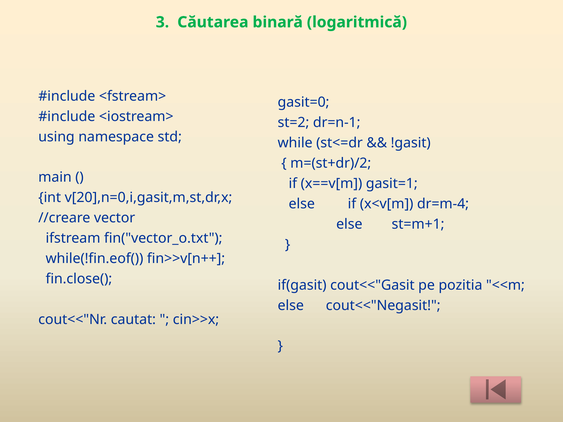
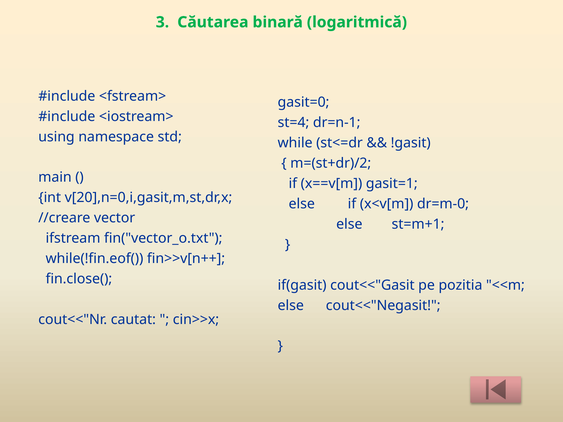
st=2: st=2 -> st=4
dr=m-4: dr=m-4 -> dr=m-0
